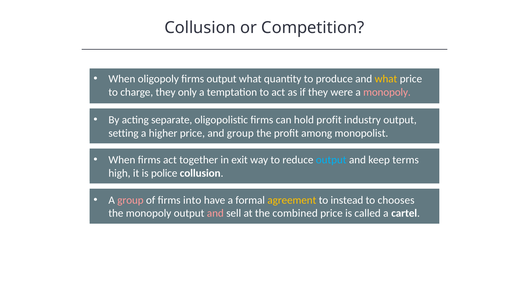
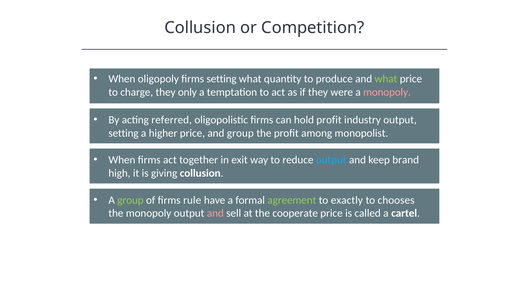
firms output: output -> setting
what at (386, 79) colour: yellow -> light green
separate: separate -> referred
terms: terms -> brand
police: police -> giving
group at (130, 201) colour: pink -> light green
into: into -> rule
agreement colour: yellow -> light green
instead: instead -> exactly
combined: combined -> cooperate
